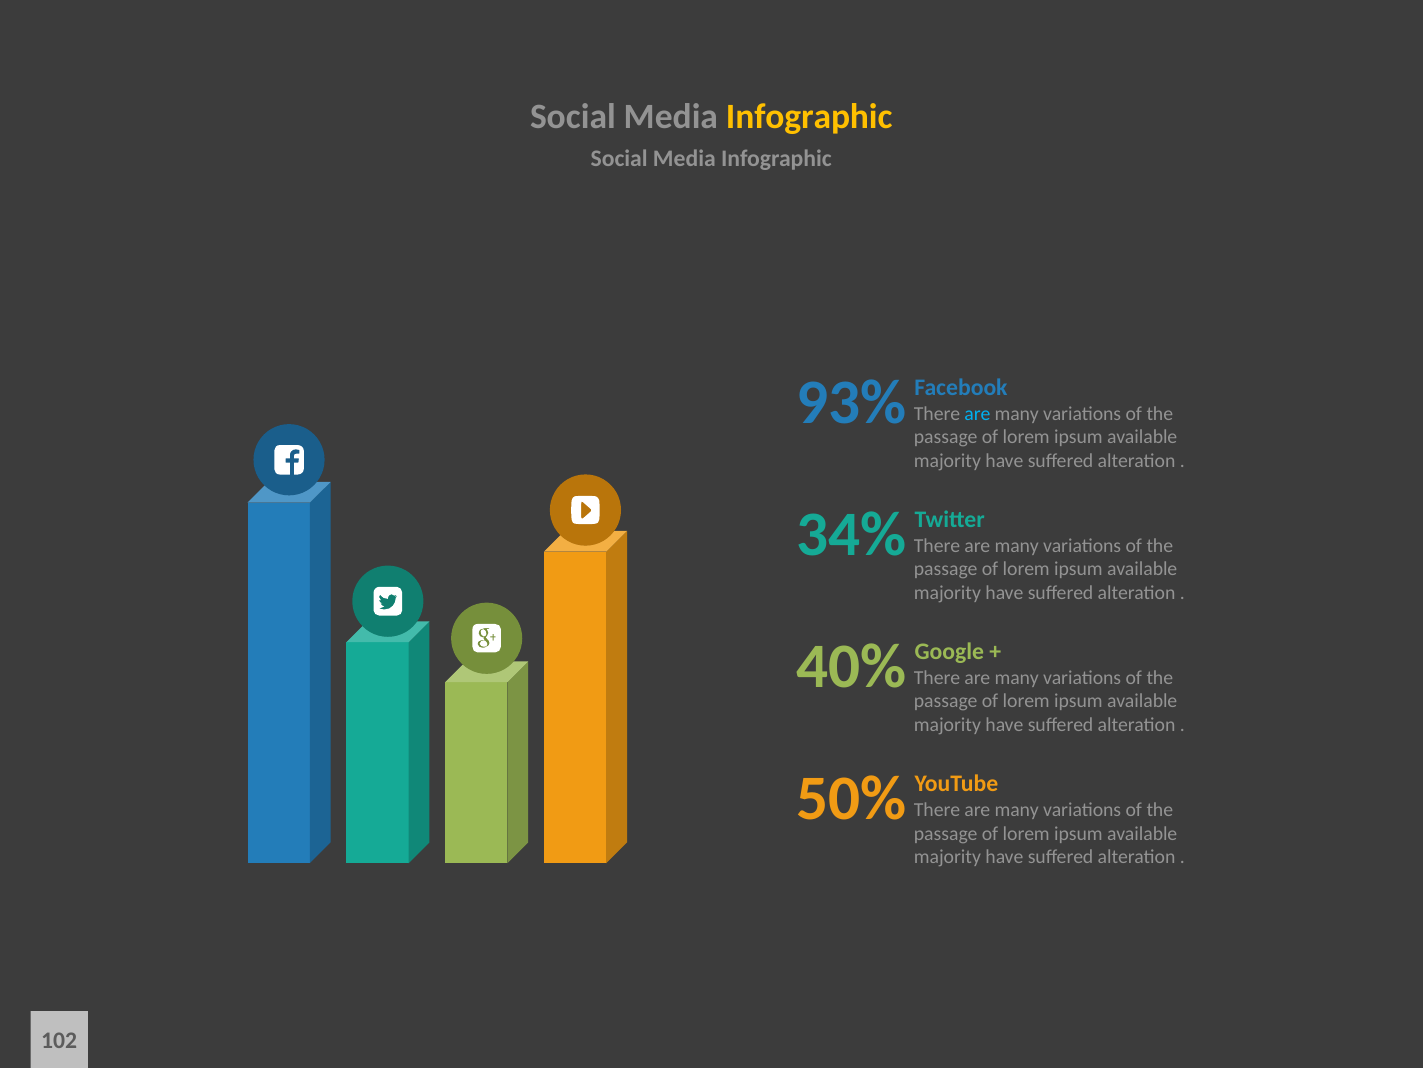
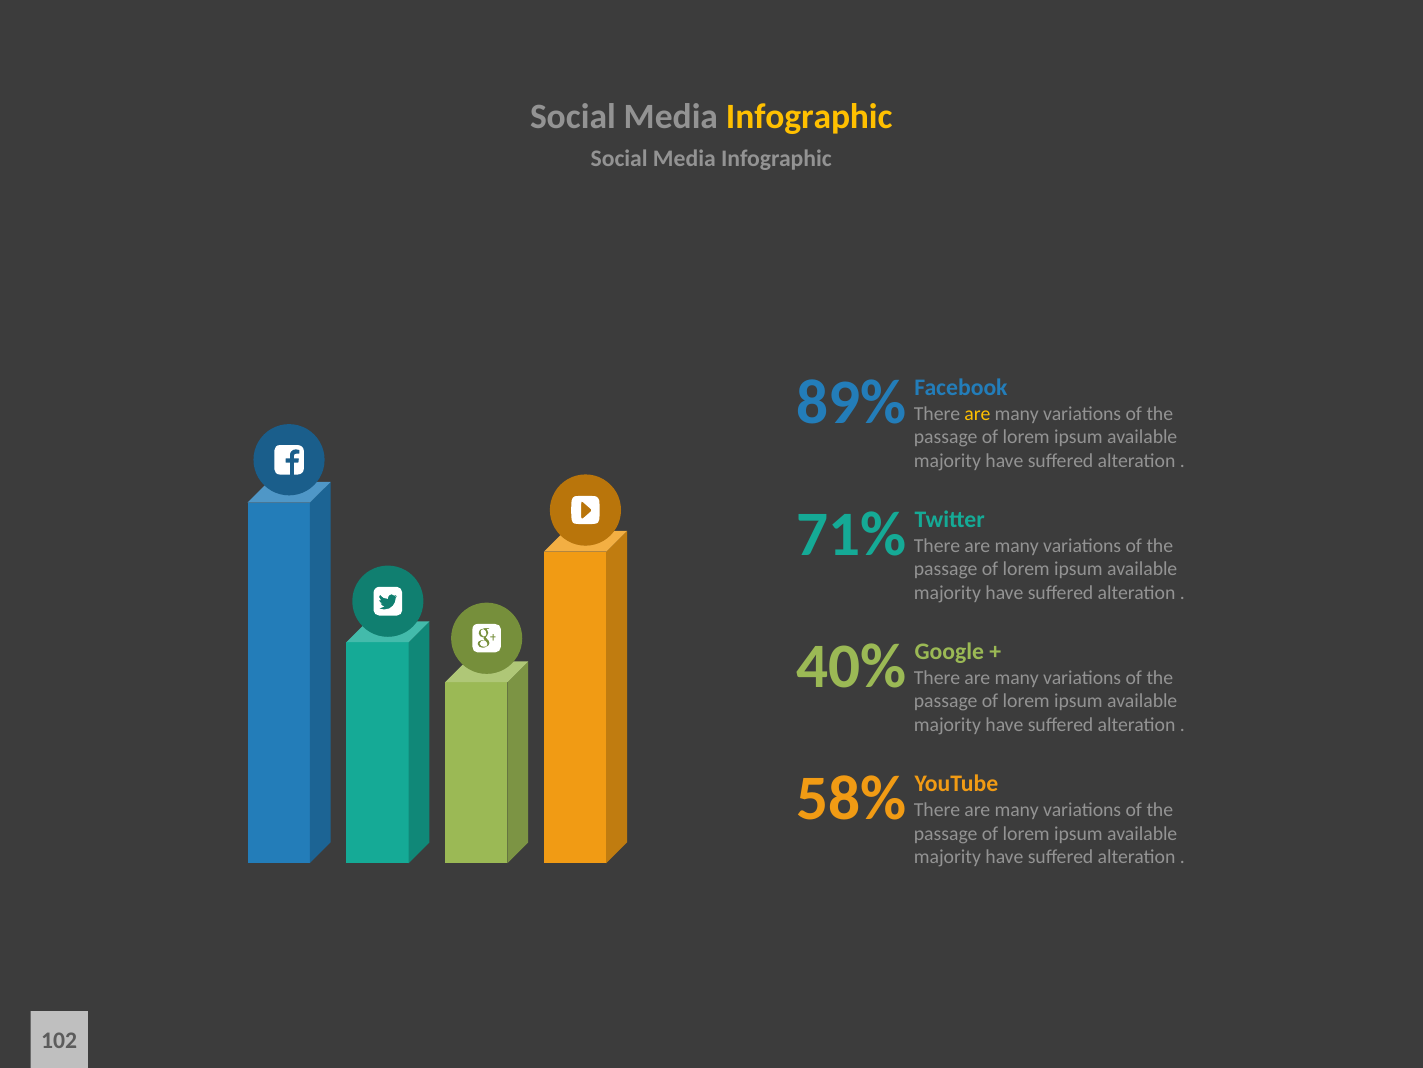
93%: 93% -> 89%
are at (977, 413) colour: light blue -> yellow
34%: 34% -> 71%
50%: 50% -> 58%
